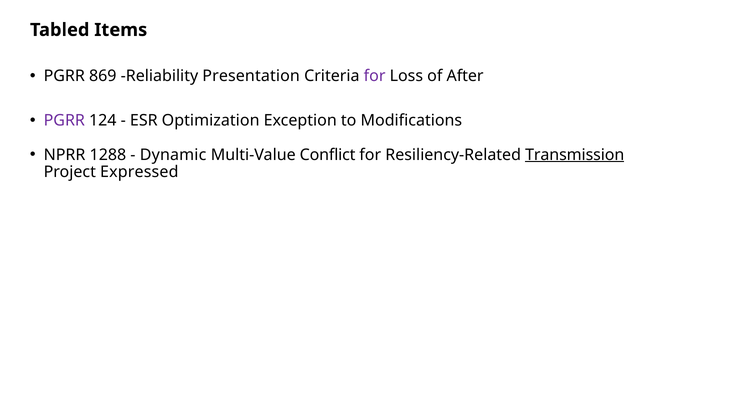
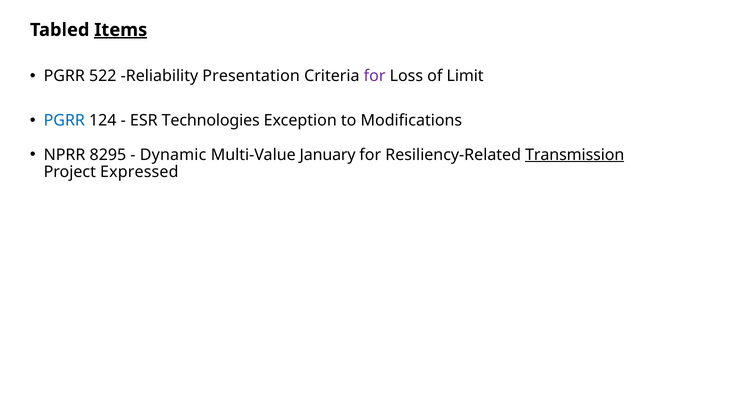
Items underline: none -> present
869: 869 -> 522
After: After -> Limit
PGRR at (64, 121) colour: purple -> blue
Optimization: Optimization -> Technologies
1288: 1288 -> 8295
Conflict: Conflict -> January
